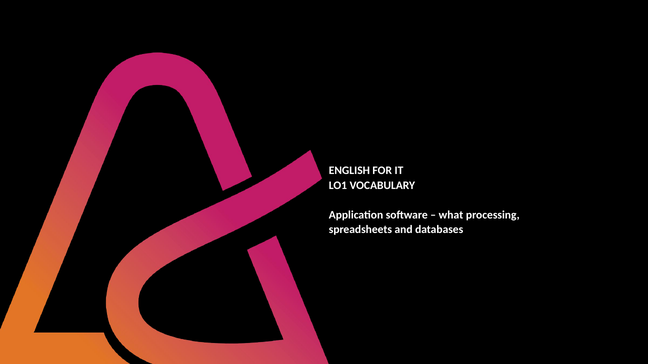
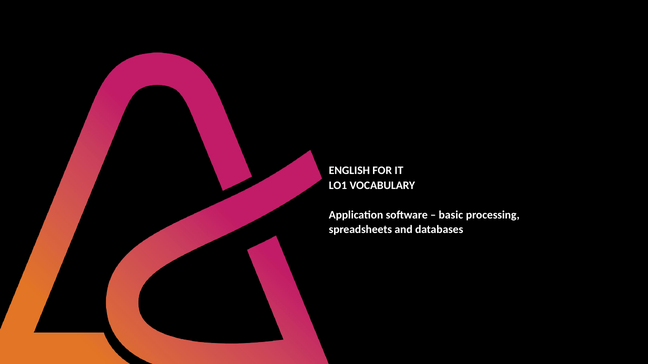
what: what -> basic
